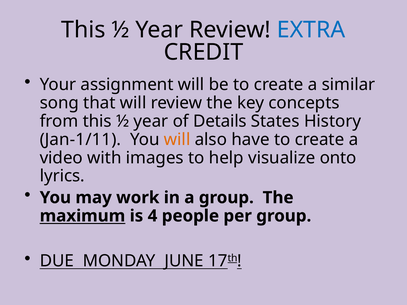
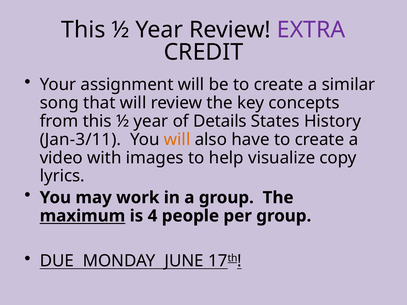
EXTRA colour: blue -> purple
Jan-1/11: Jan-1/11 -> Jan-3/11
onto: onto -> copy
